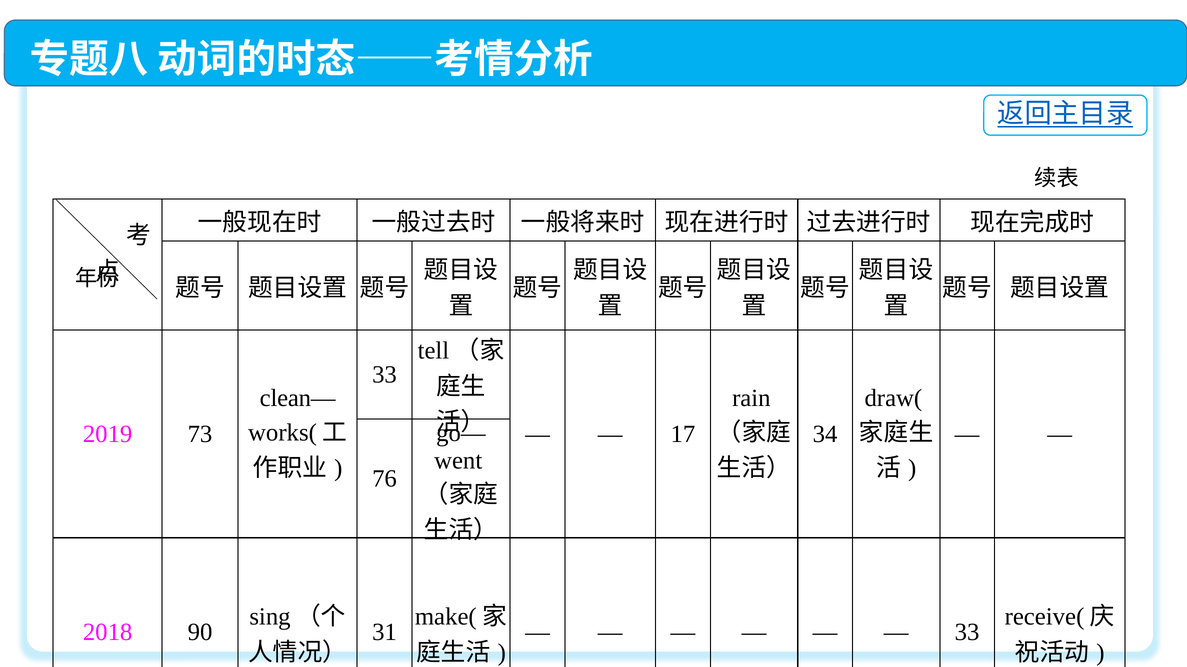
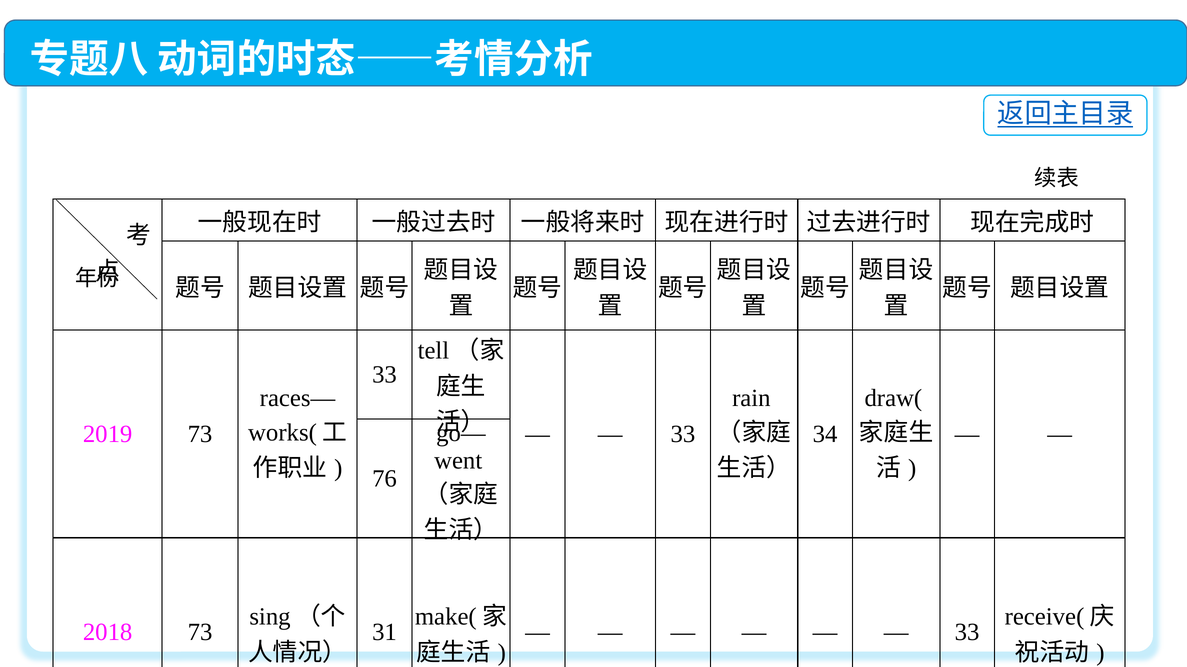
clean—: clean— -> races—
17 at (683, 435): 17 -> 33
2018 90: 90 -> 73
